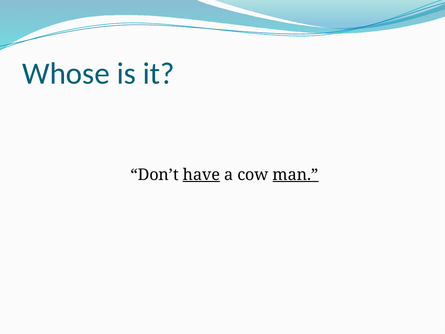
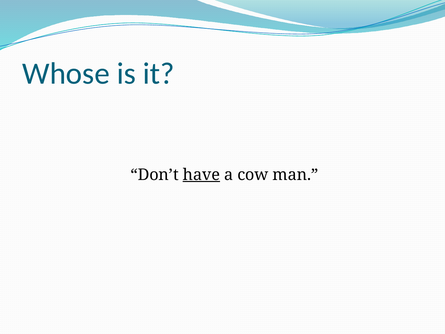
man underline: present -> none
